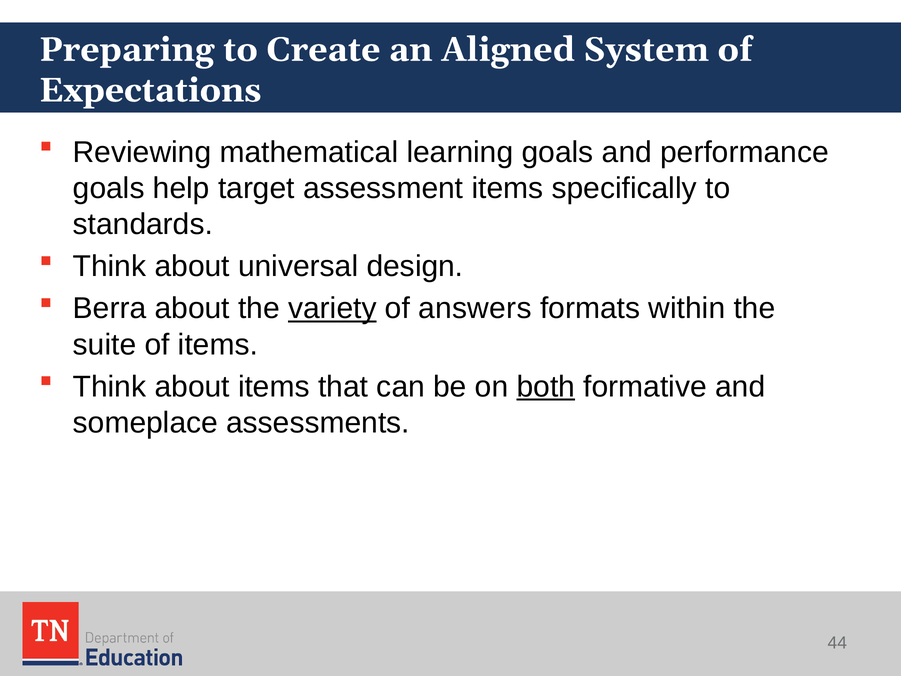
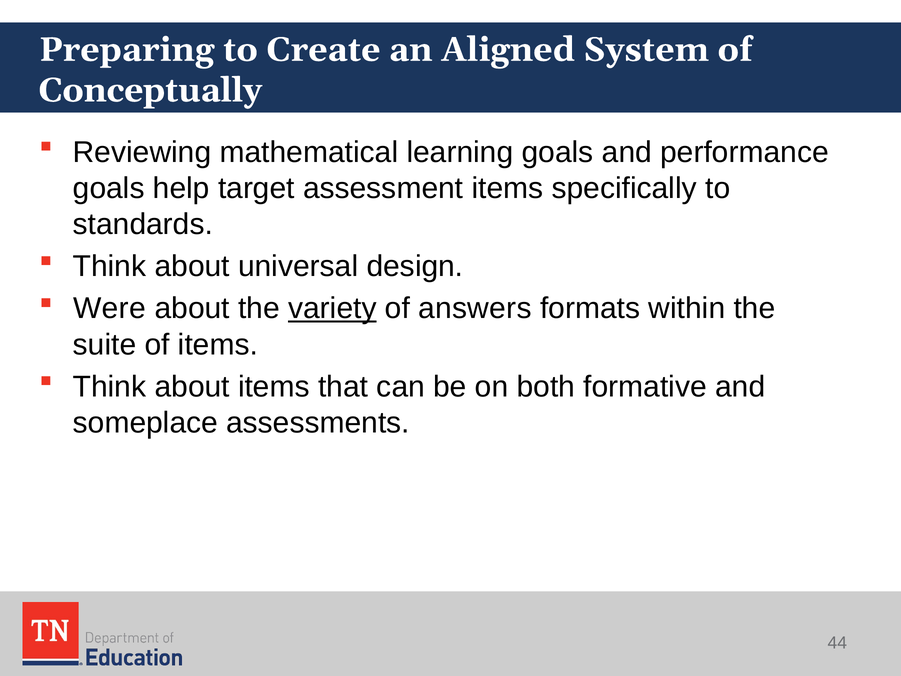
Expectations: Expectations -> Conceptually
Berra: Berra -> Were
both underline: present -> none
